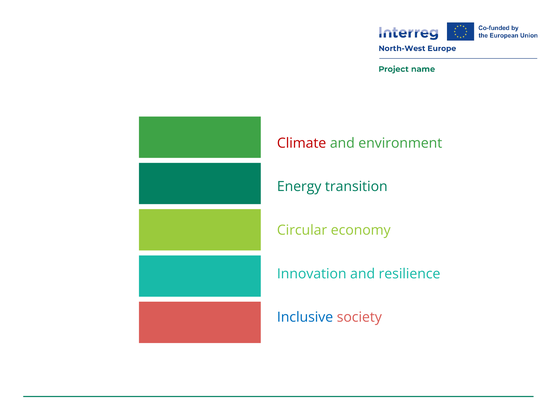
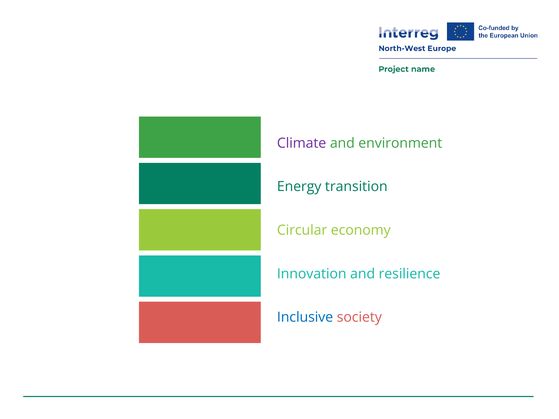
Climate colour: red -> purple
